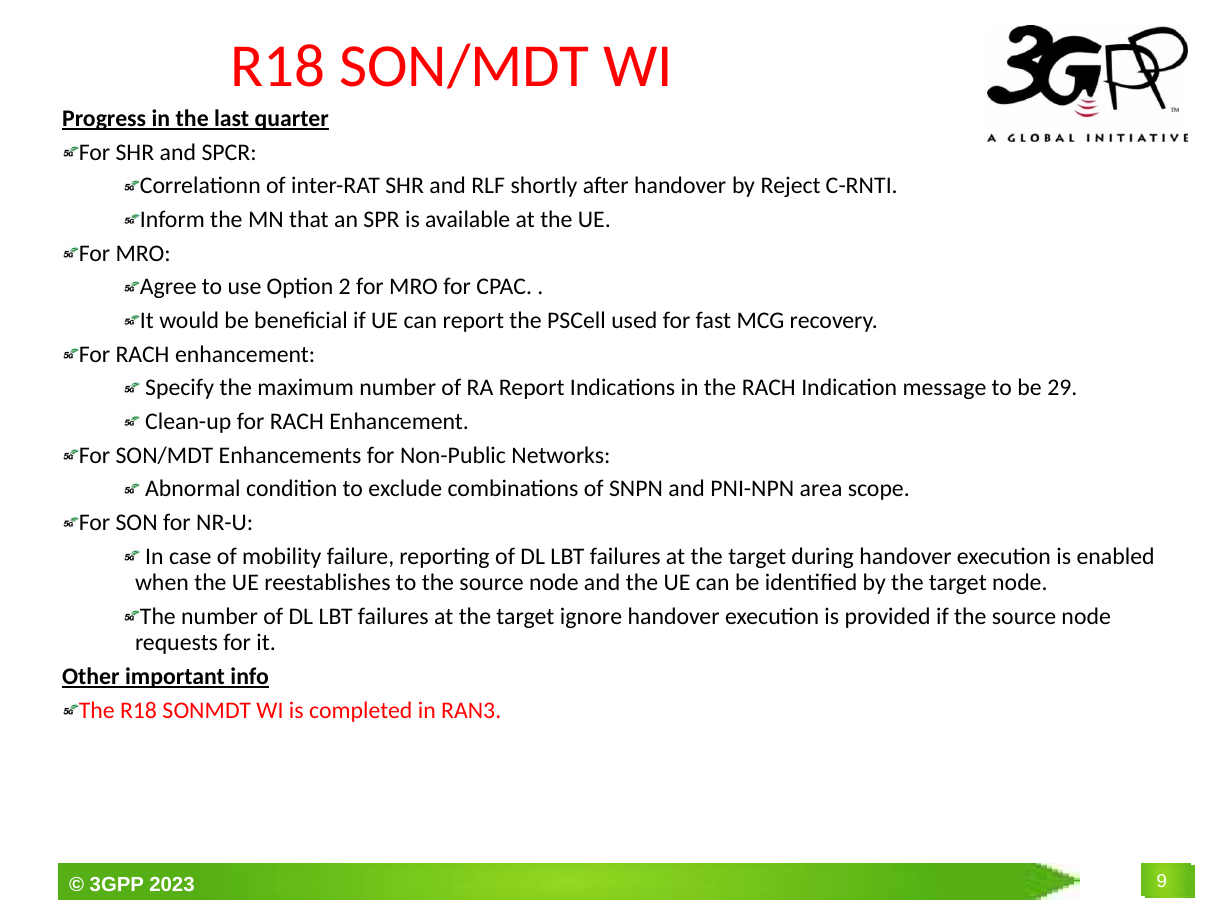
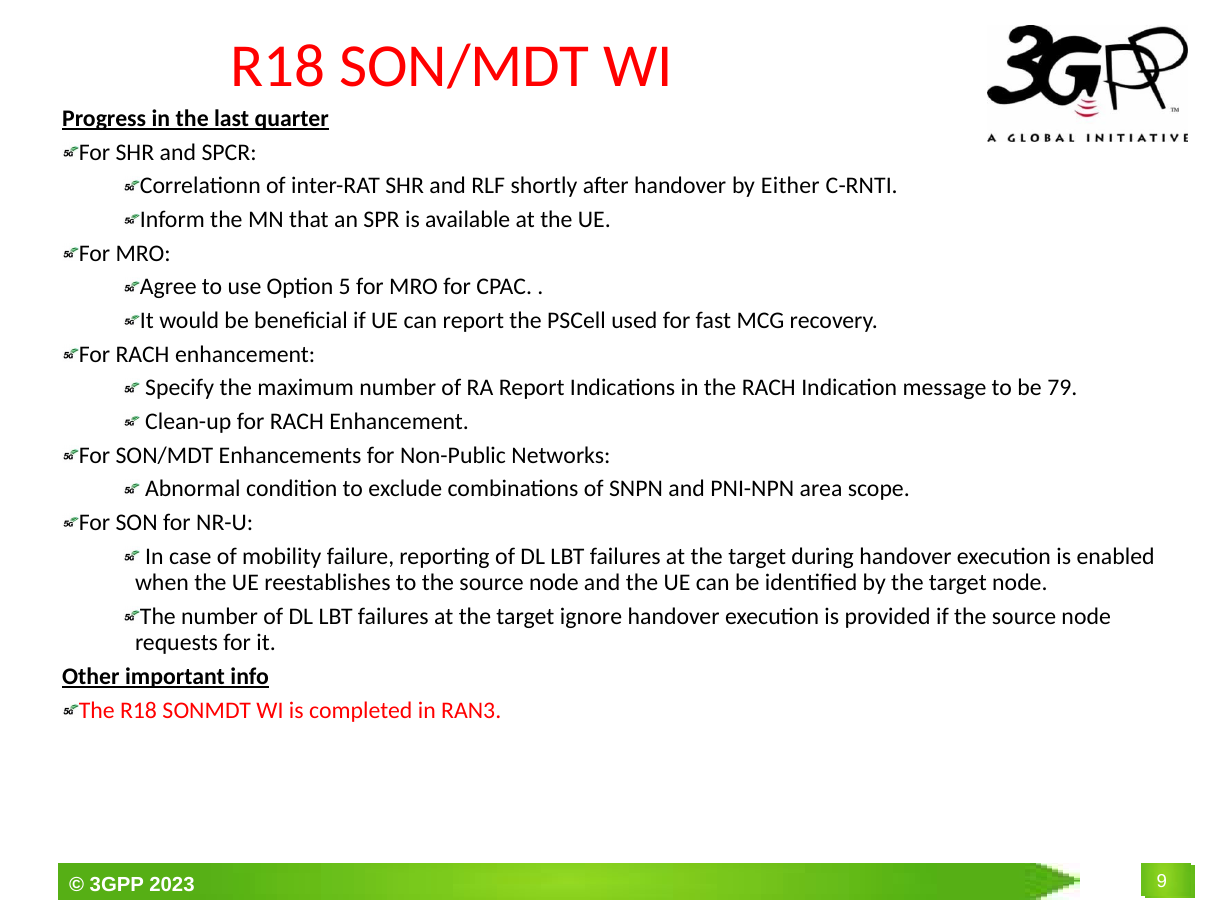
Reject: Reject -> Either
2: 2 -> 5
29: 29 -> 79
